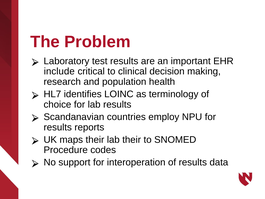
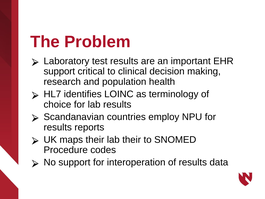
include at (59, 71): include -> support
